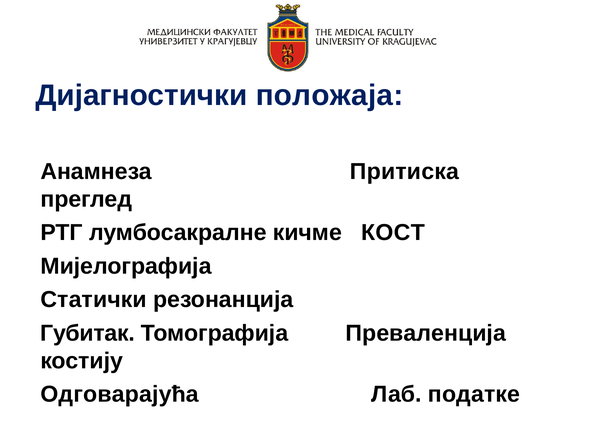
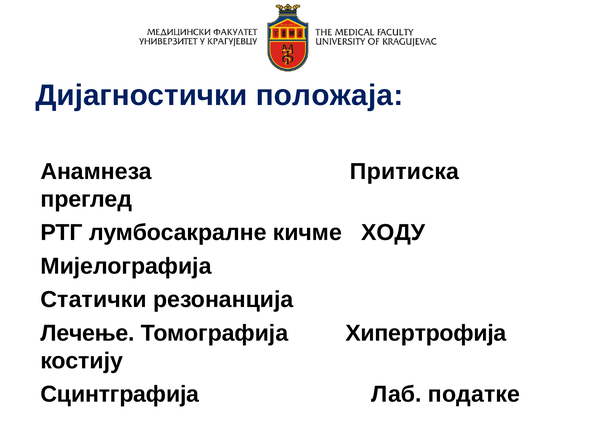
КОСТ: КОСТ -> ХОДУ
Губитак: Губитак -> Лечење
Преваленција: Преваленција -> Хипертрофија
Одговарајућа: Одговарајућа -> Сцинтграфија
